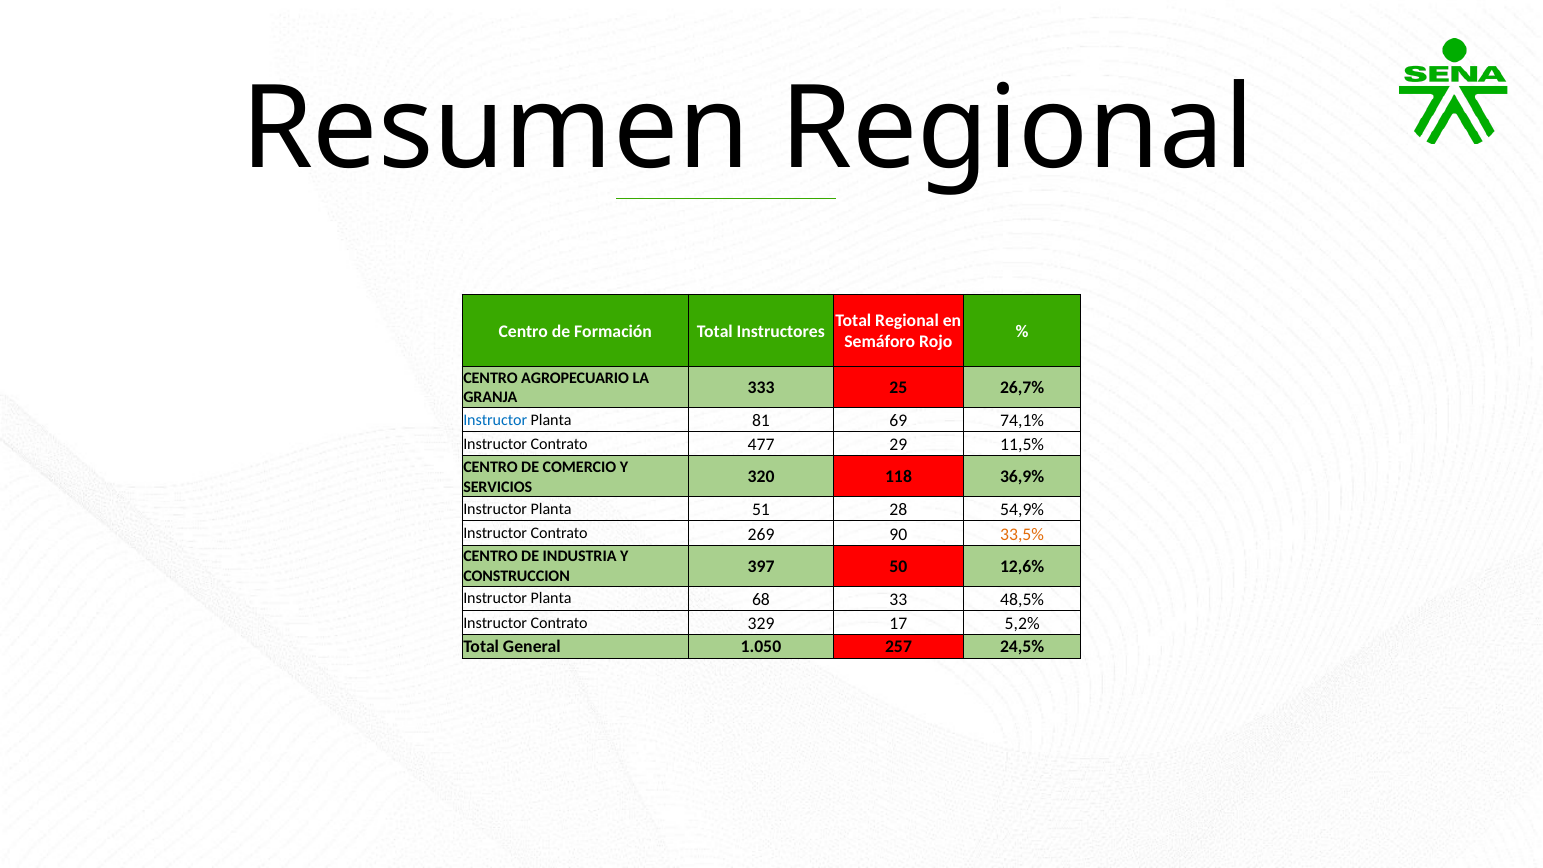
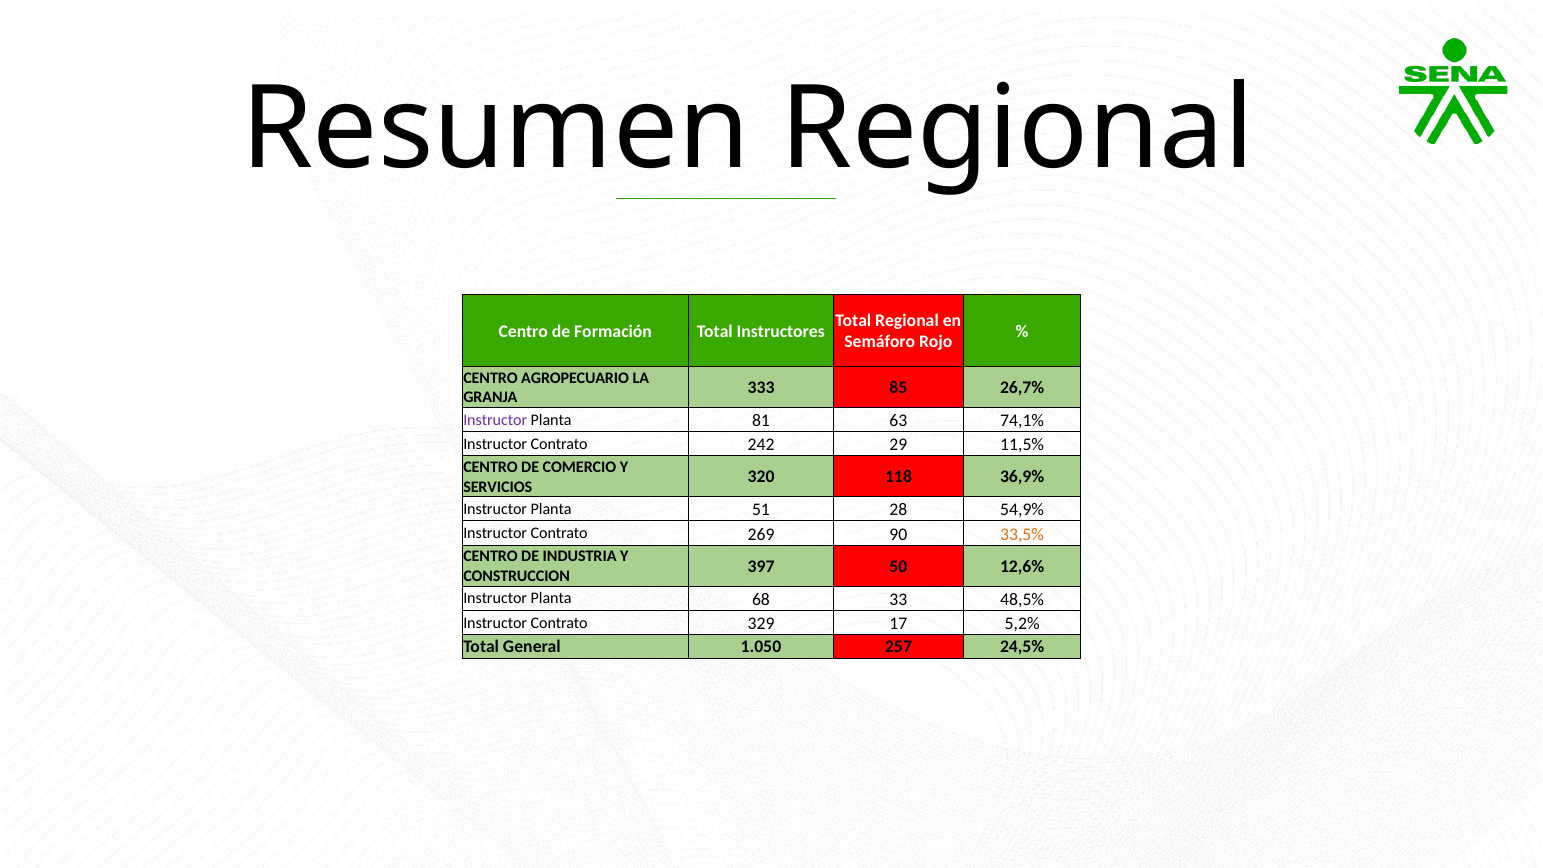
25: 25 -> 85
Instructor at (495, 420) colour: blue -> purple
69: 69 -> 63
477: 477 -> 242
